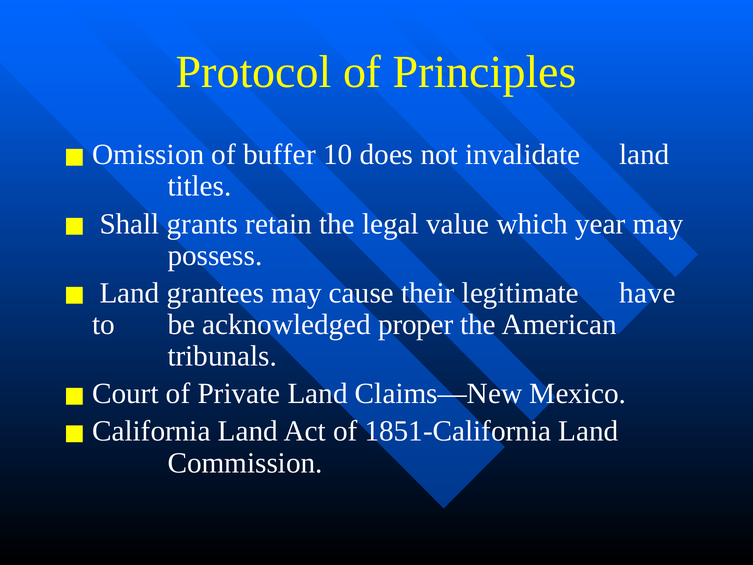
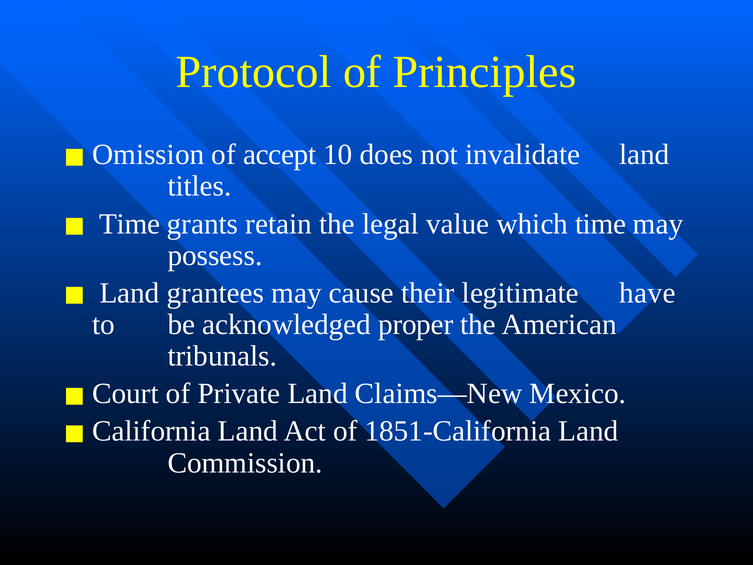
buffer: buffer -> accept
Shall at (130, 224): Shall -> Time
which year: year -> time
